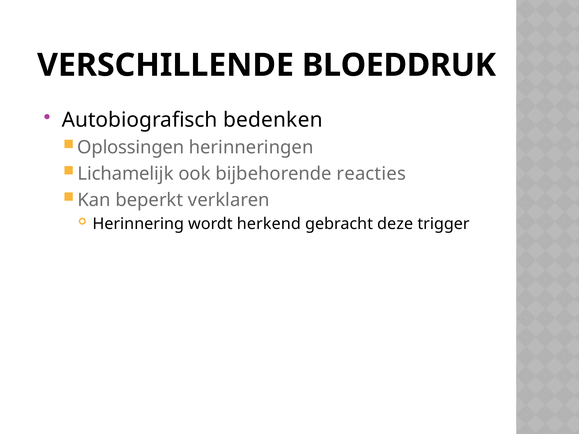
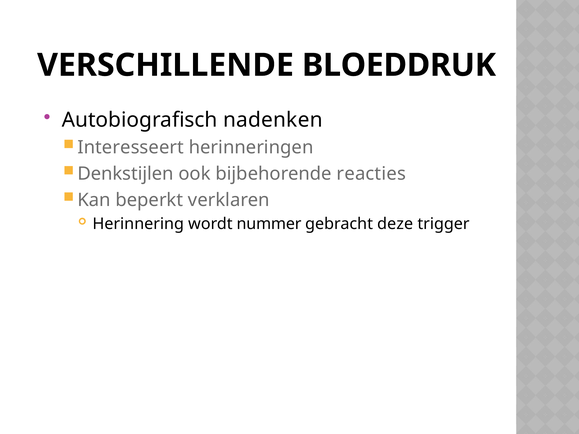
bedenken: bedenken -> nadenken
Oplossingen: Oplossingen -> Interesseert
Lichamelijk: Lichamelijk -> Denkstijlen
herkend: herkend -> nummer
